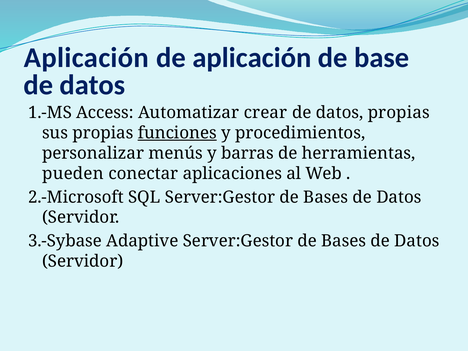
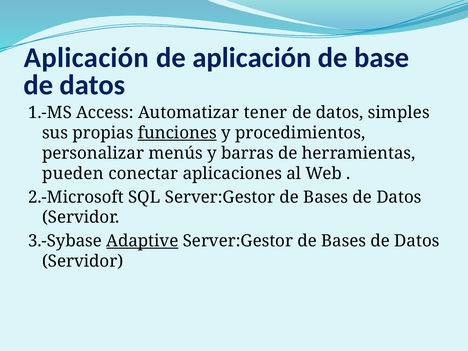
crear: crear -> tener
datos propias: propias -> simples
Adaptive underline: none -> present
